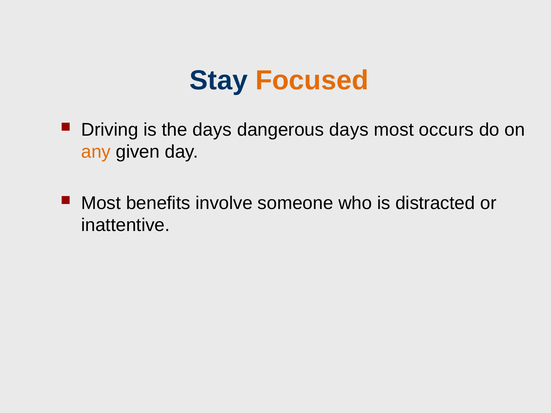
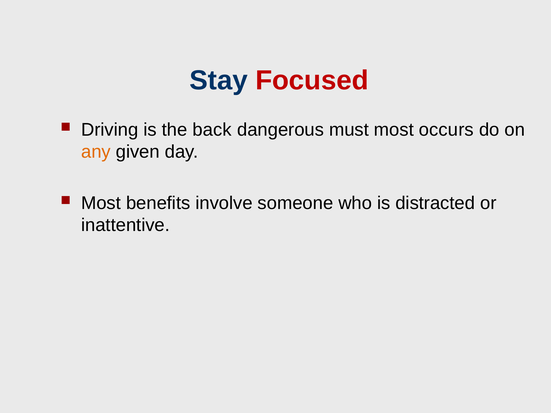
Focused colour: orange -> red
the days: days -> back
dangerous days: days -> must
